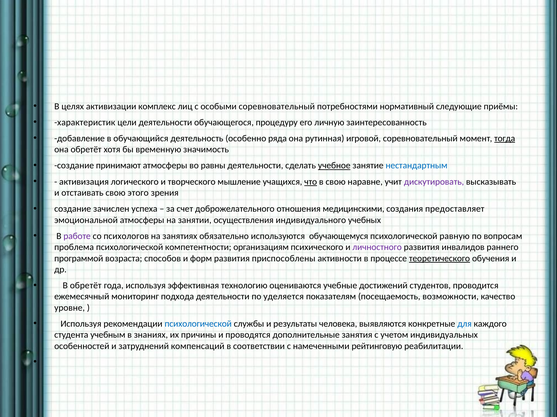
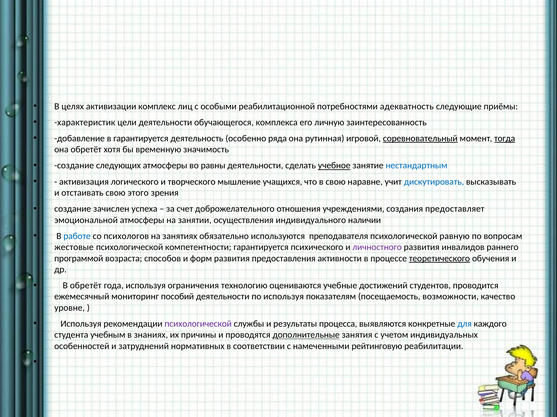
особыми соревновательный: соревновательный -> реабилитационной
нормативный: нормативный -> адекватность
процедуру: процедуру -> комплекса
в обучающийся: обучающийся -> гарантируется
соревновательный at (420, 139) underline: none -> present
принимают: принимают -> следующих
что underline: present -> none
дискутировать colour: purple -> blue
медицинскими: медицинскими -> учреждениями
учебных: учебных -> наличии
работе colour: purple -> blue
обучающемуся: обучающемуся -> преподавателя
проблема: проблема -> жестовые
компетентности организациям: организациям -> гарантируется
приспособлены: приспособлены -> предоставления
эффективная: эффективная -> ограничения
подхода: подхода -> пособий
по уделяется: уделяется -> используя
психологической at (198, 324) colour: blue -> purple
человека: человека -> процесса
дополнительные underline: none -> present
компенсаций: компенсаций -> нормативных
